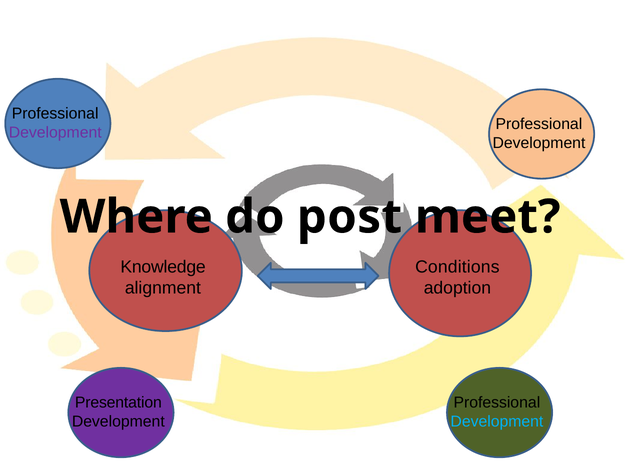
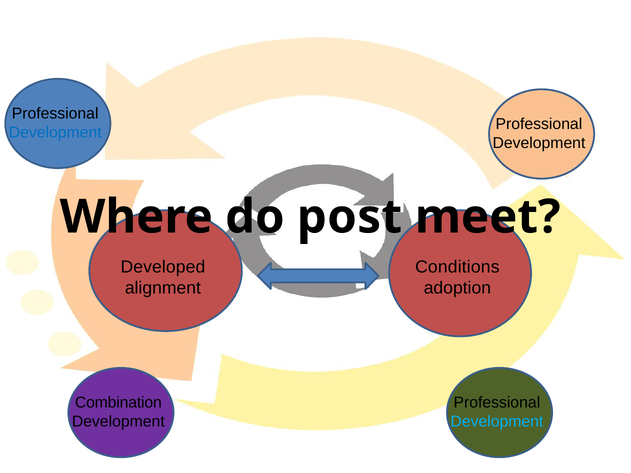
Development at (55, 132) colour: purple -> blue
Knowledge: Knowledge -> Developed
Presentation: Presentation -> Combination
